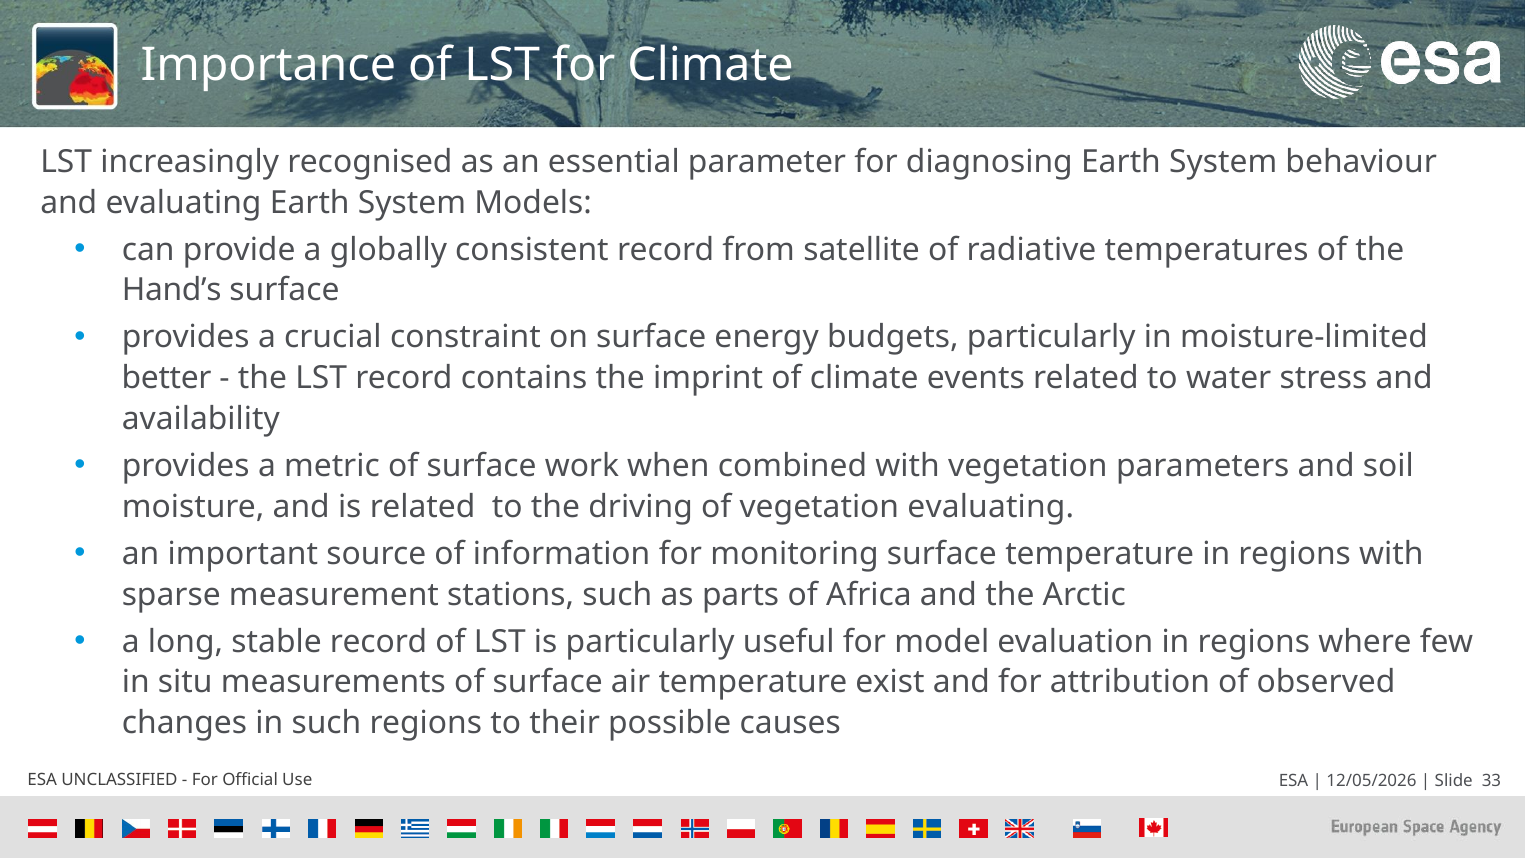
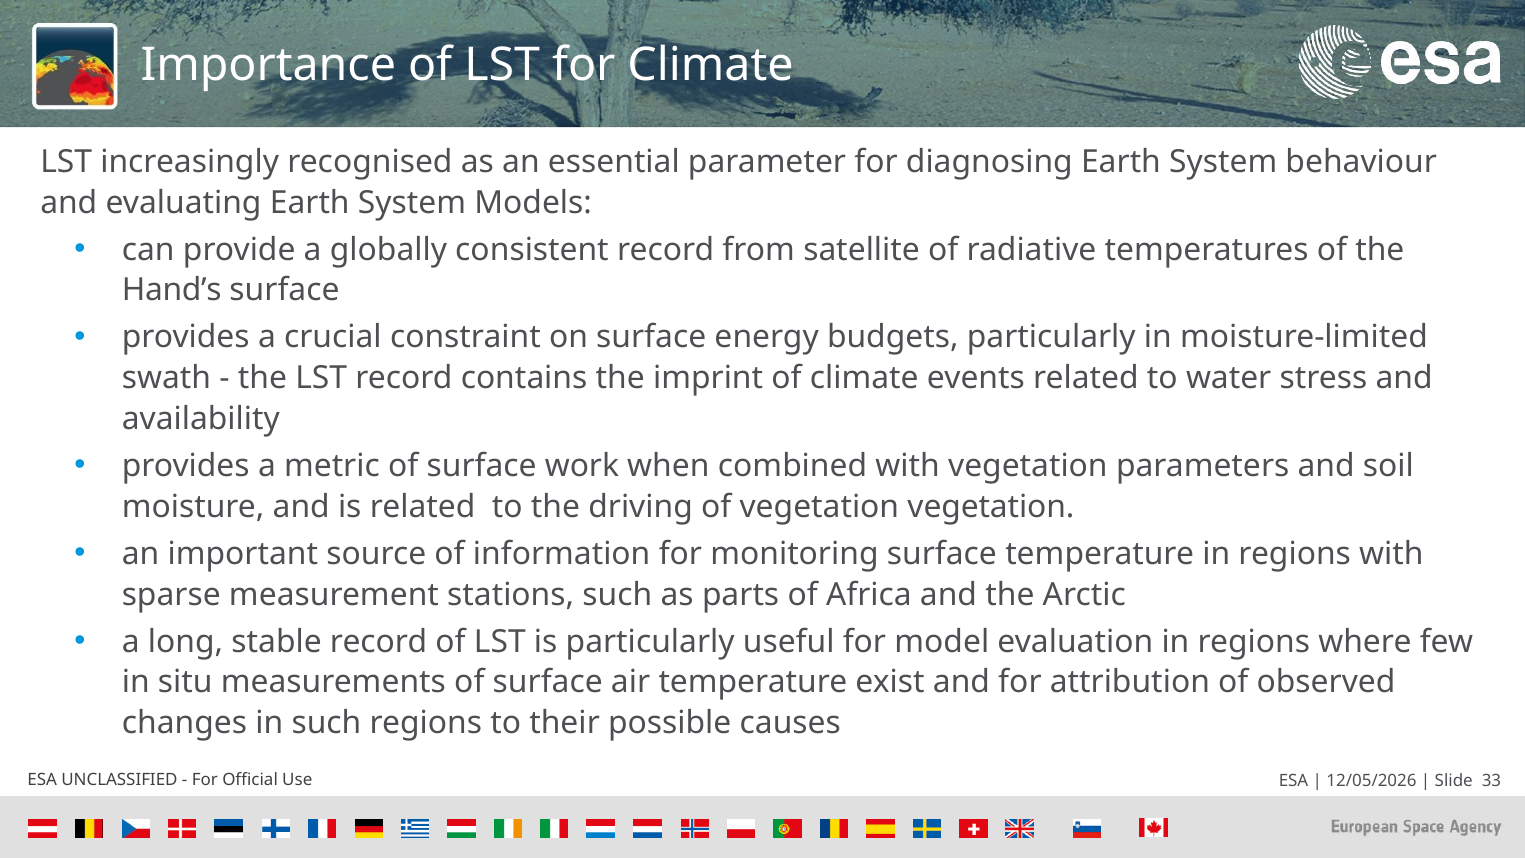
better: better -> swath
vegetation evaluating: evaluating -> vegetation
